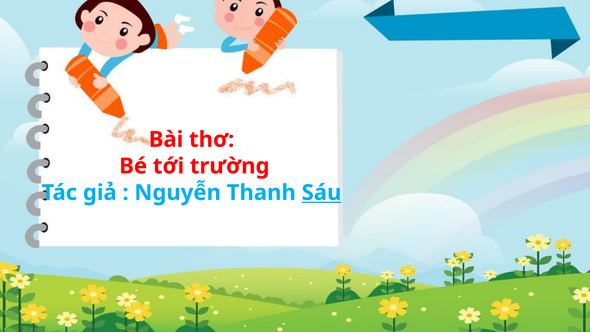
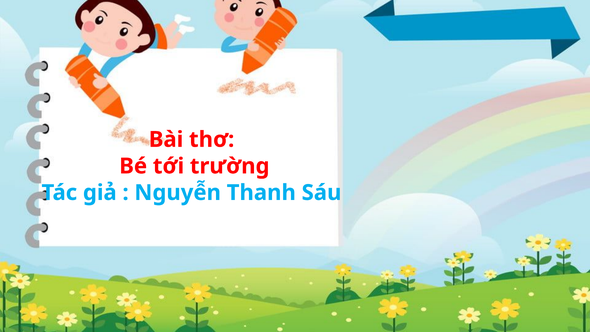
Sáu underline: present -> none
